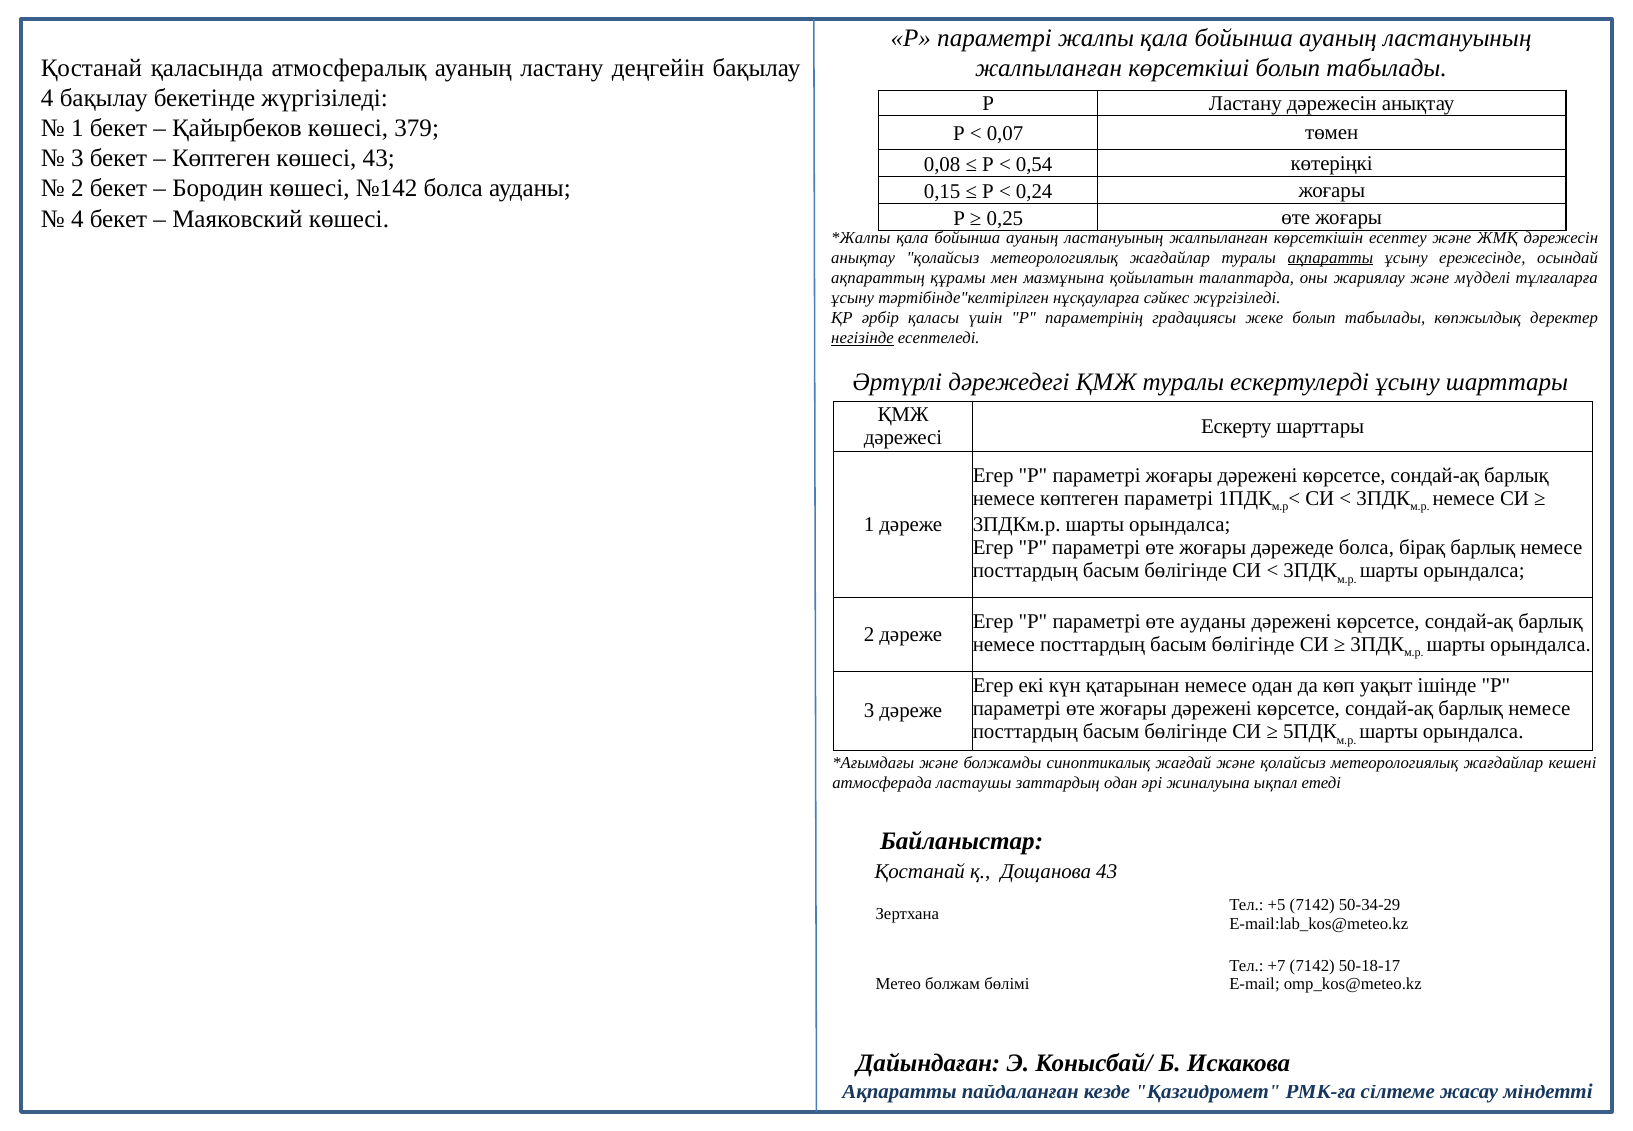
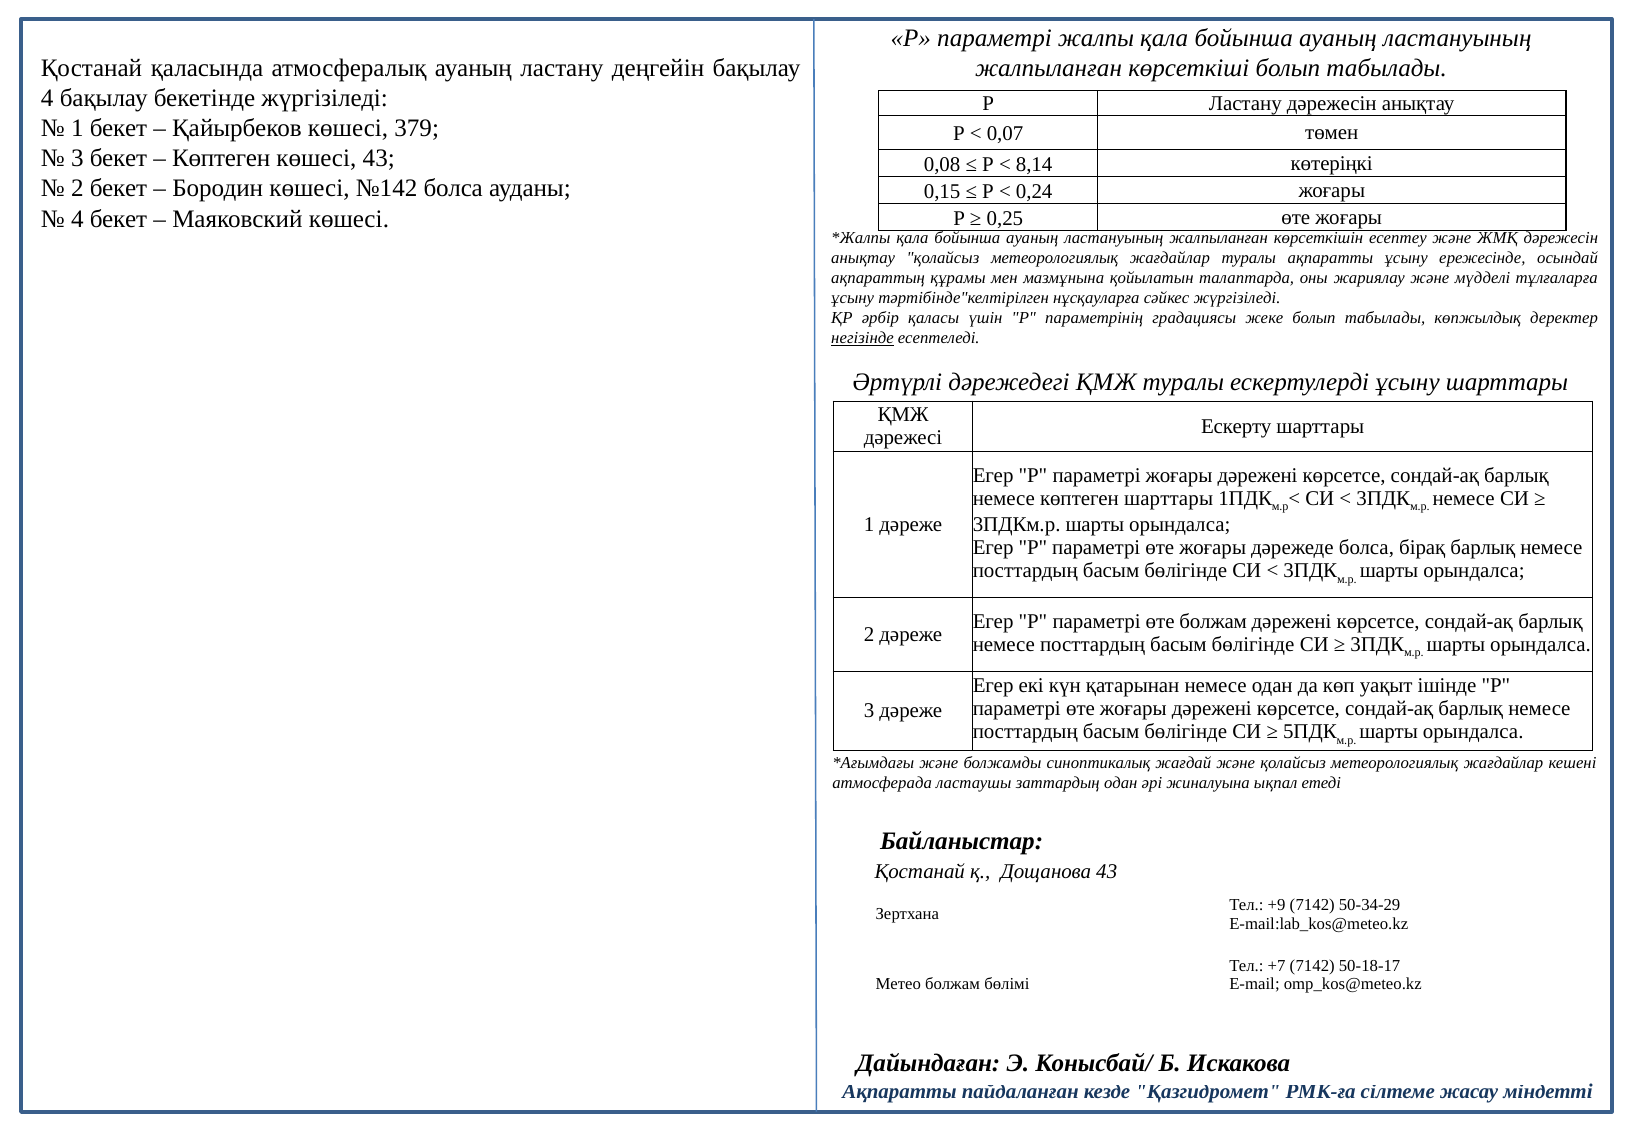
0,54: 0,54 -> 8,14
ақпаратты at (1330, 257) underline: present -> none
көптеген параметрі: параметрі -> шарттары
өте ауданы: ауданы -> болжам
+5: +5 -> +9
